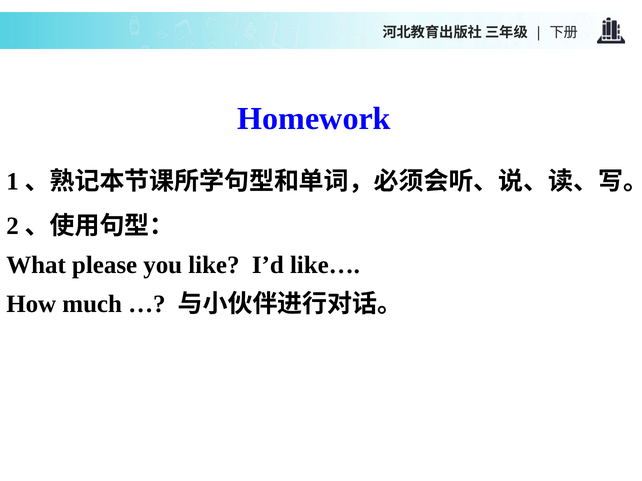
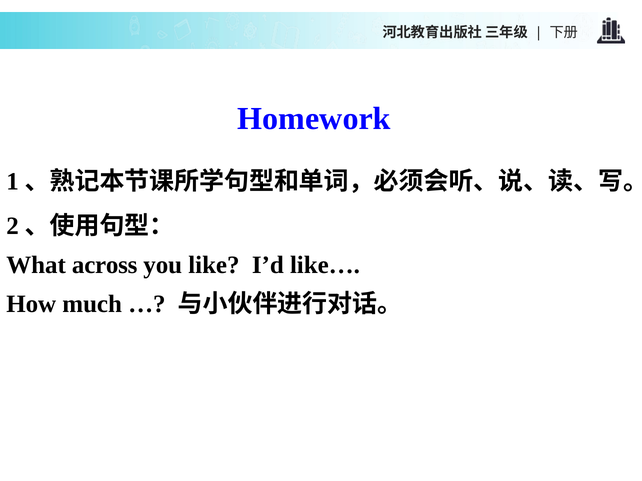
please: please -> across
